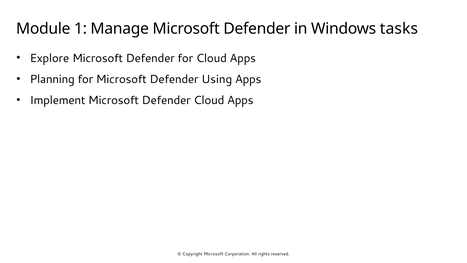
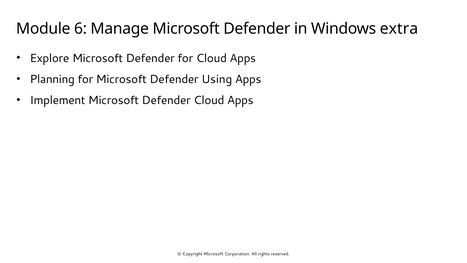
1: 1 -> 6
tasks: tasks -> extra
